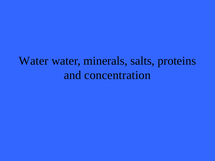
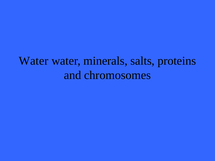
concentration: concentration -> chromosomes
